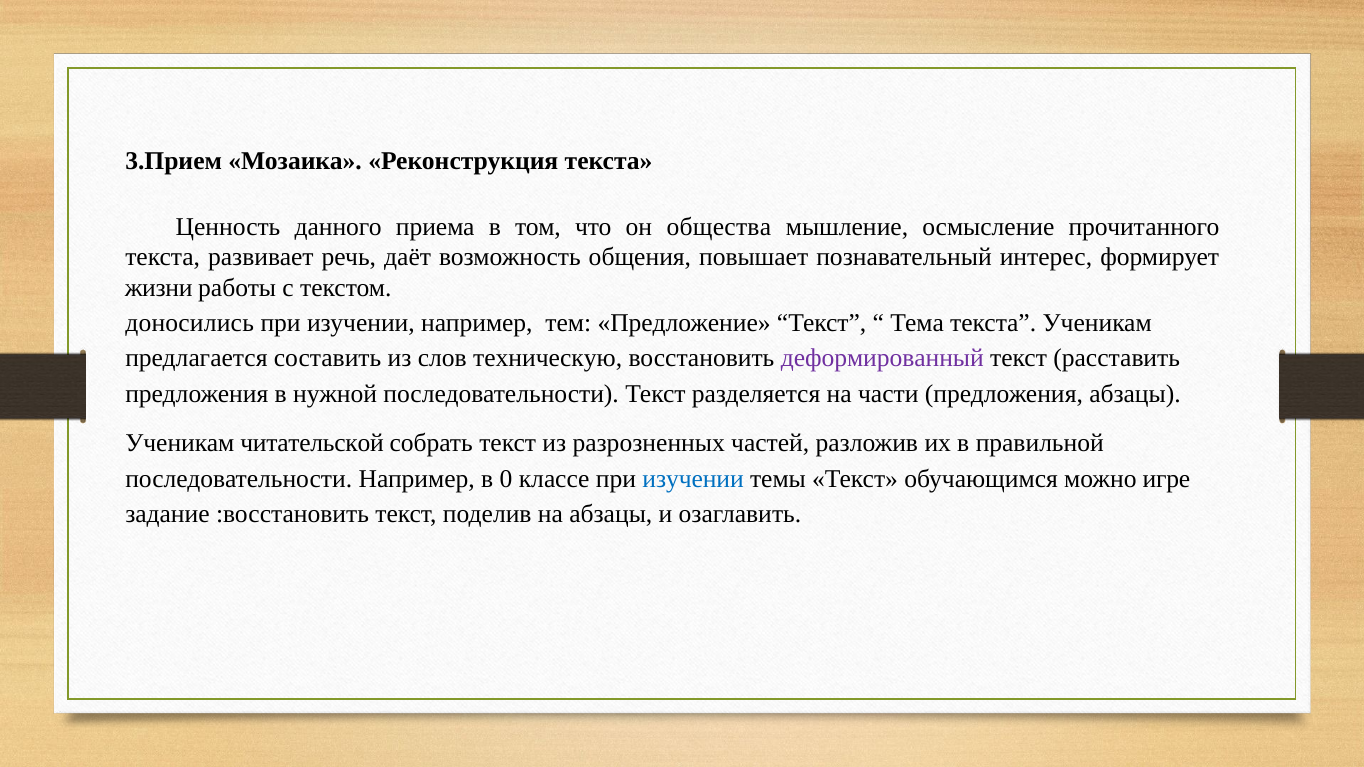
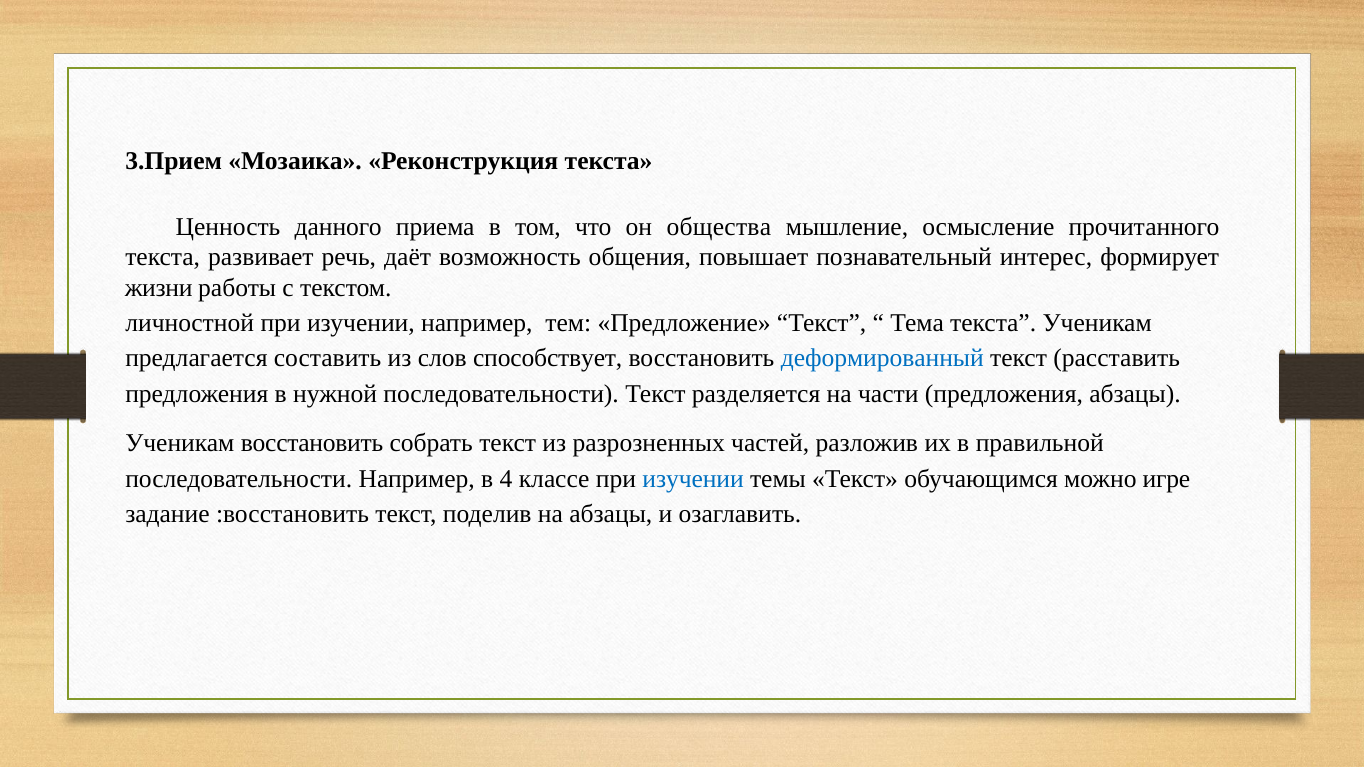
доносились: доносились -> личностной
техническую: техническую -> способствует
деформированный colour: purple -> blue
Ученикам читательской: читательской -> восстановить
0: 0 -> 4
